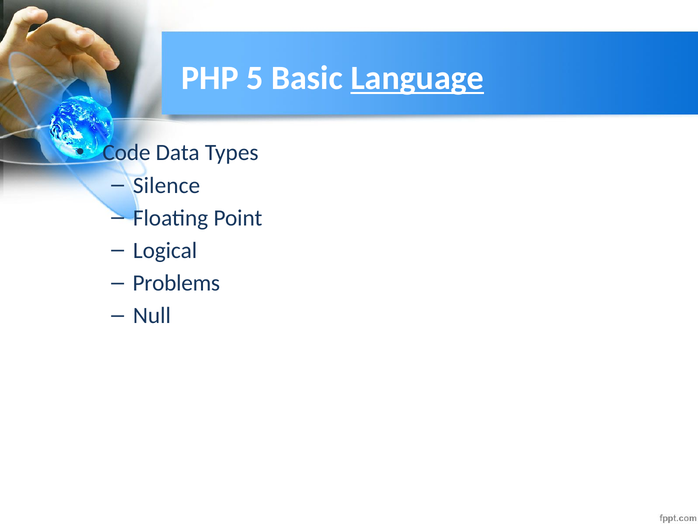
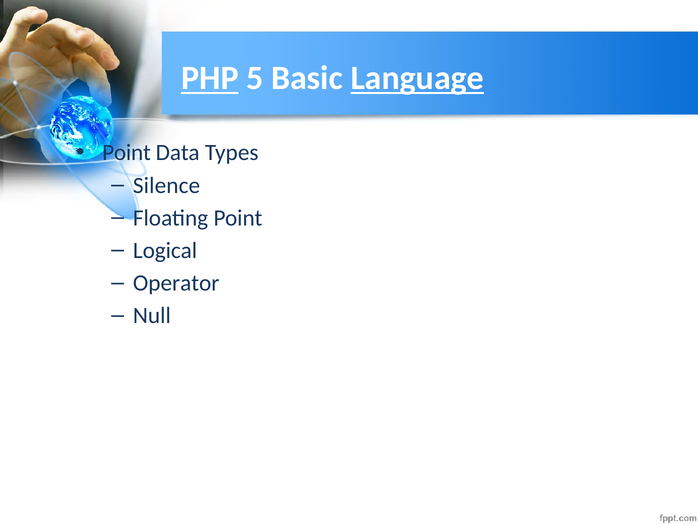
PHP underline: none -> present
Code at (126, 153): Code -> Point
Problems: Problems -> Operator
